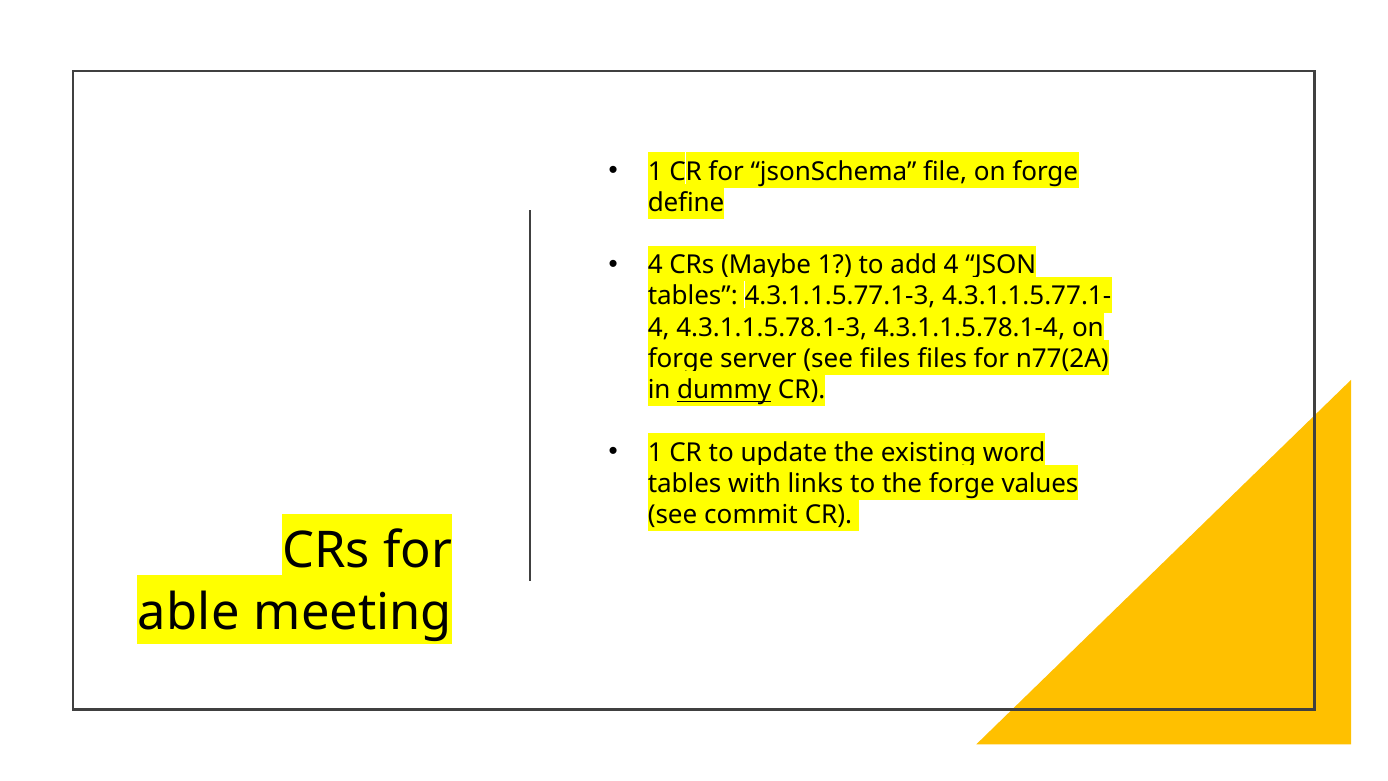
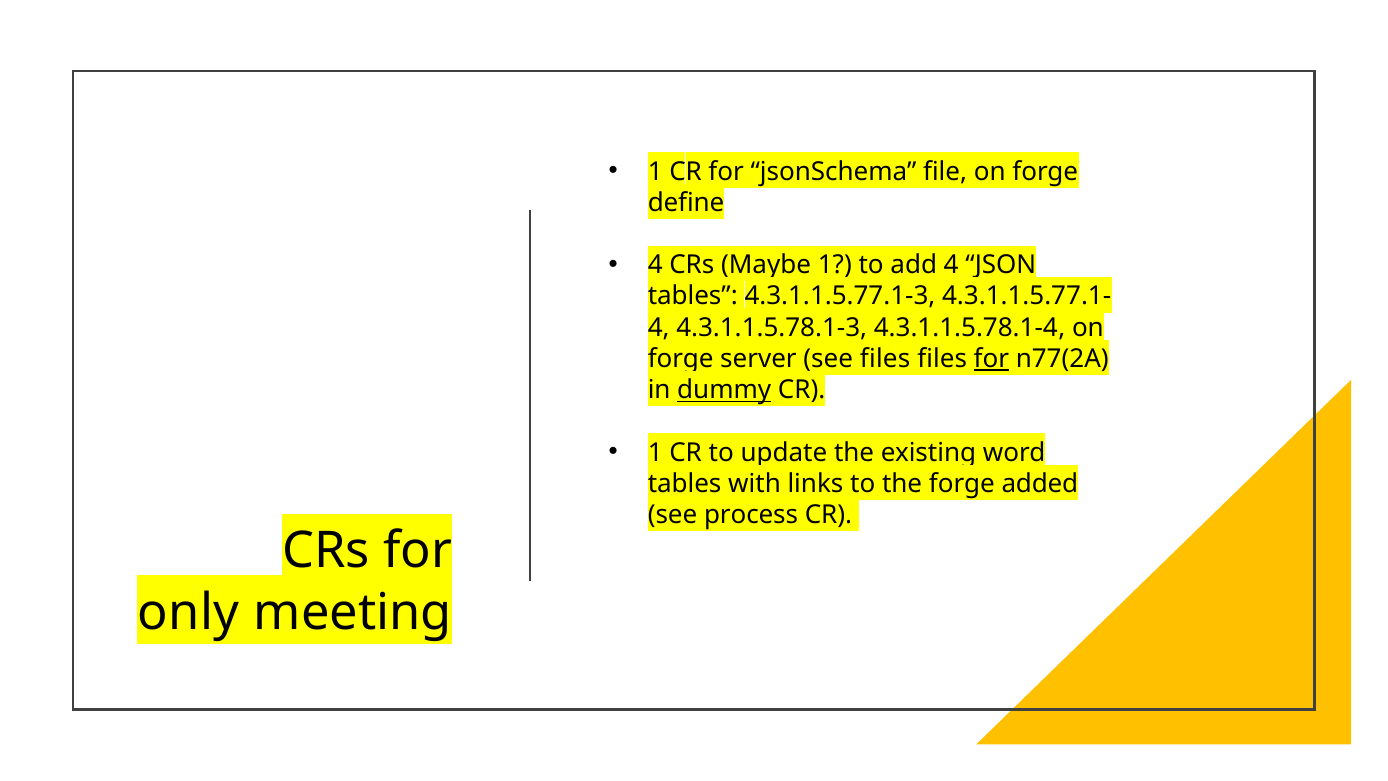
for at (991, 359) underline: none -> present
values: values -> added
commit: commit -> process
able: able -> only
